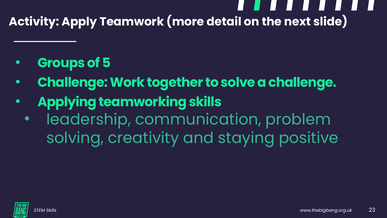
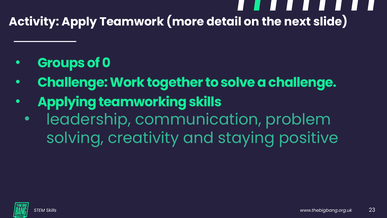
5: 5 -> 0
